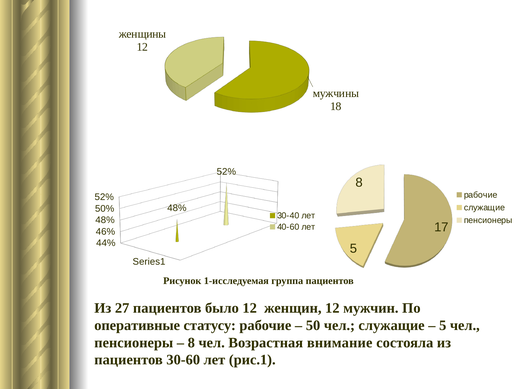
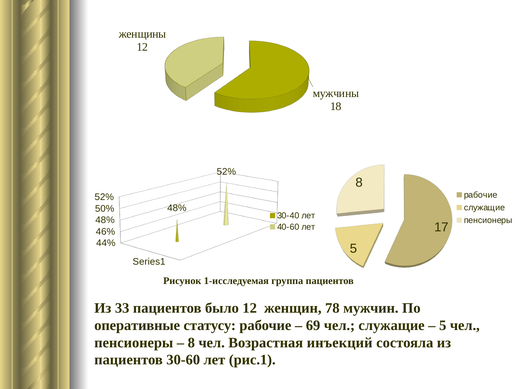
27: 27 -> 33
женщин 12: 12 -> 78
50: 50 -> 69
внимание: внимание -> инъекций
